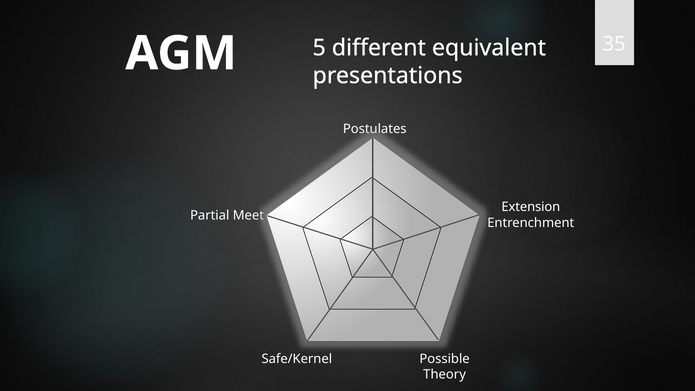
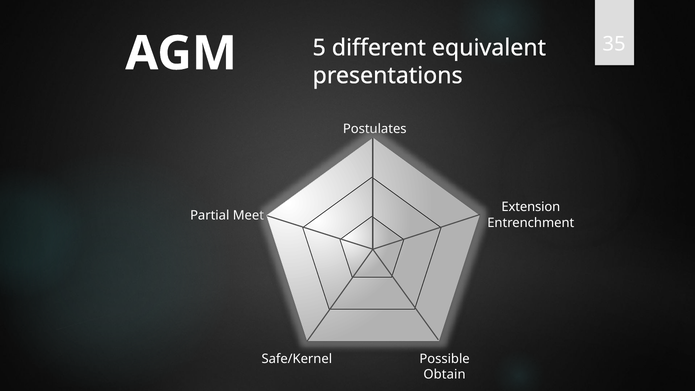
Theory: Theory -> Obtain
